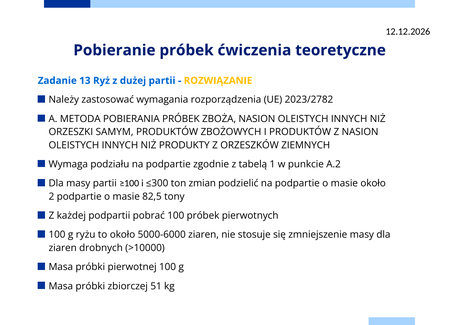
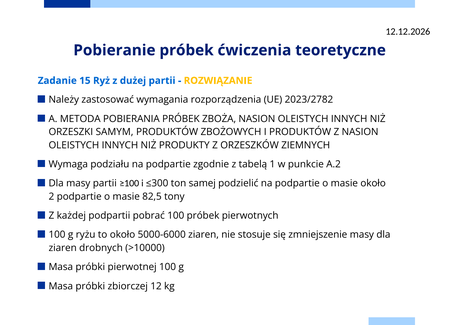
13: 13 -> 15
zmian: zmian -> samej
51: 51 -> 12
